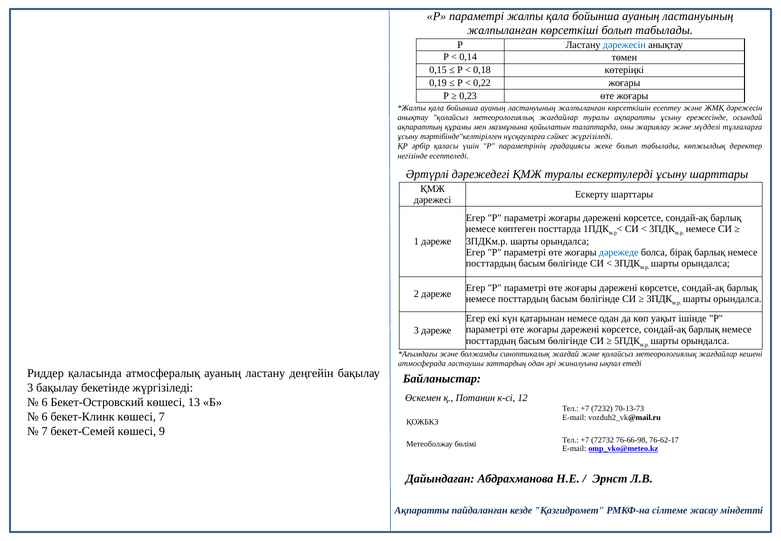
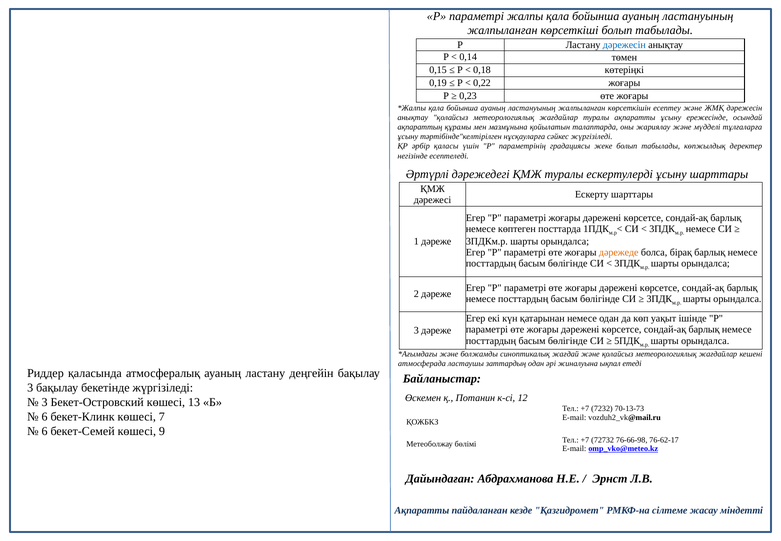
дәрежеде colour: blue -> orange
6 at (45, 402): 6 -> 3
7 at (45, 431): 7 -> 6
